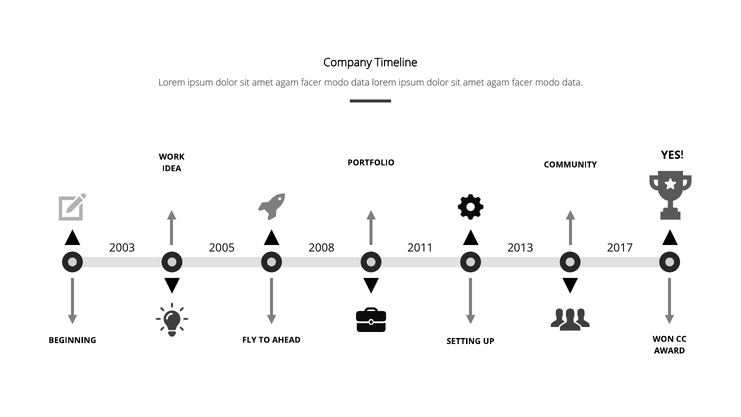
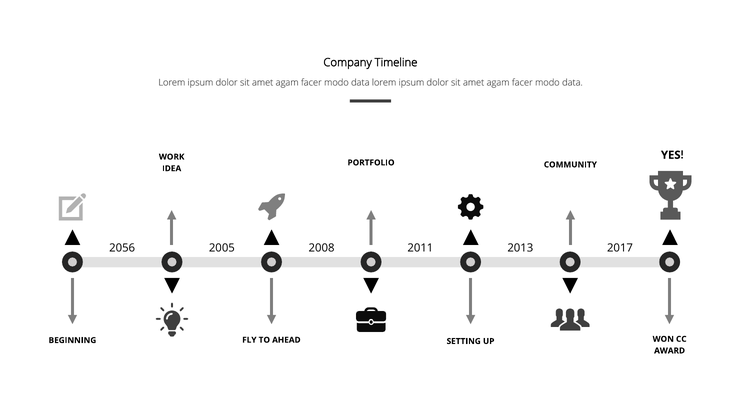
2003: 2003 -> 2056
